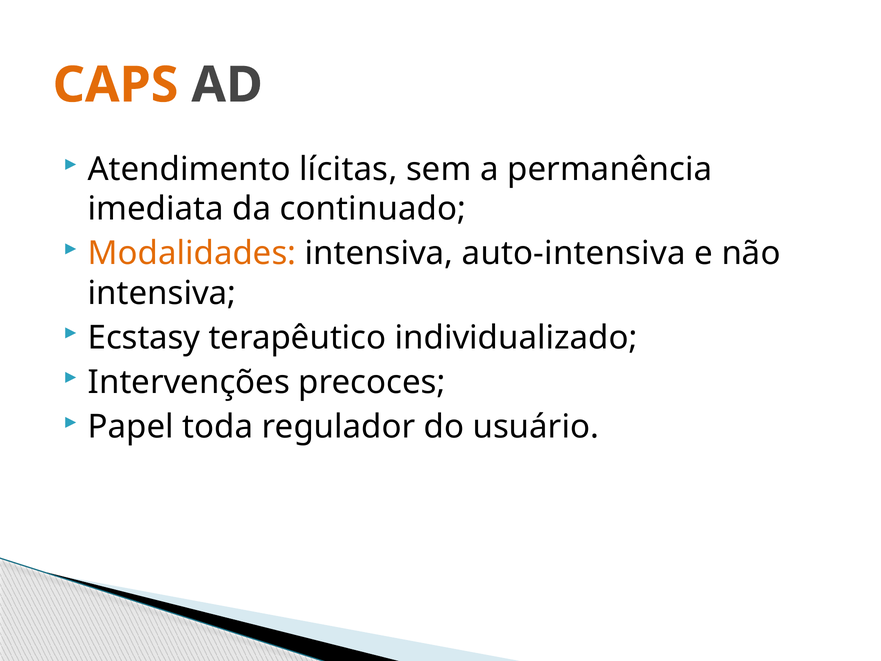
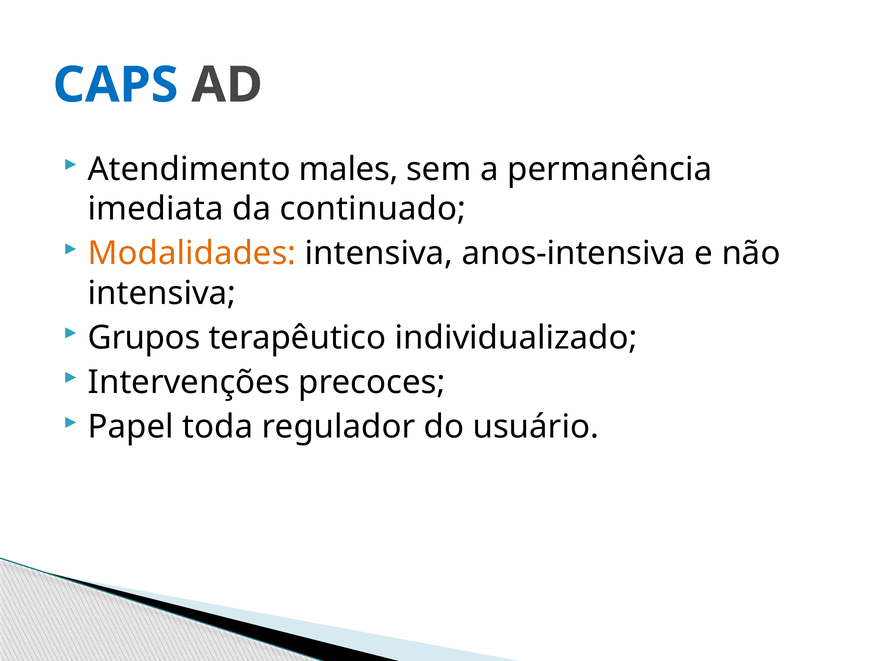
CAPS colour: orange -> blue
lícitas: lícitas -> males
auto-intensiva: auto-intensiva -> anos-intensiva
Ecstasy: Ecstasy -> Grupos
